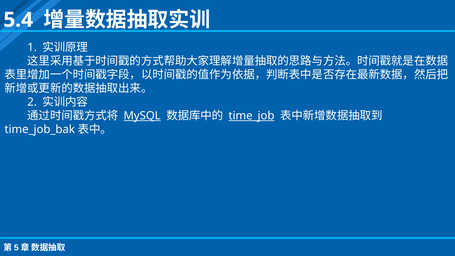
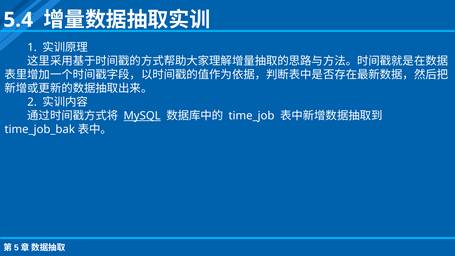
time_job underline: present -> none
